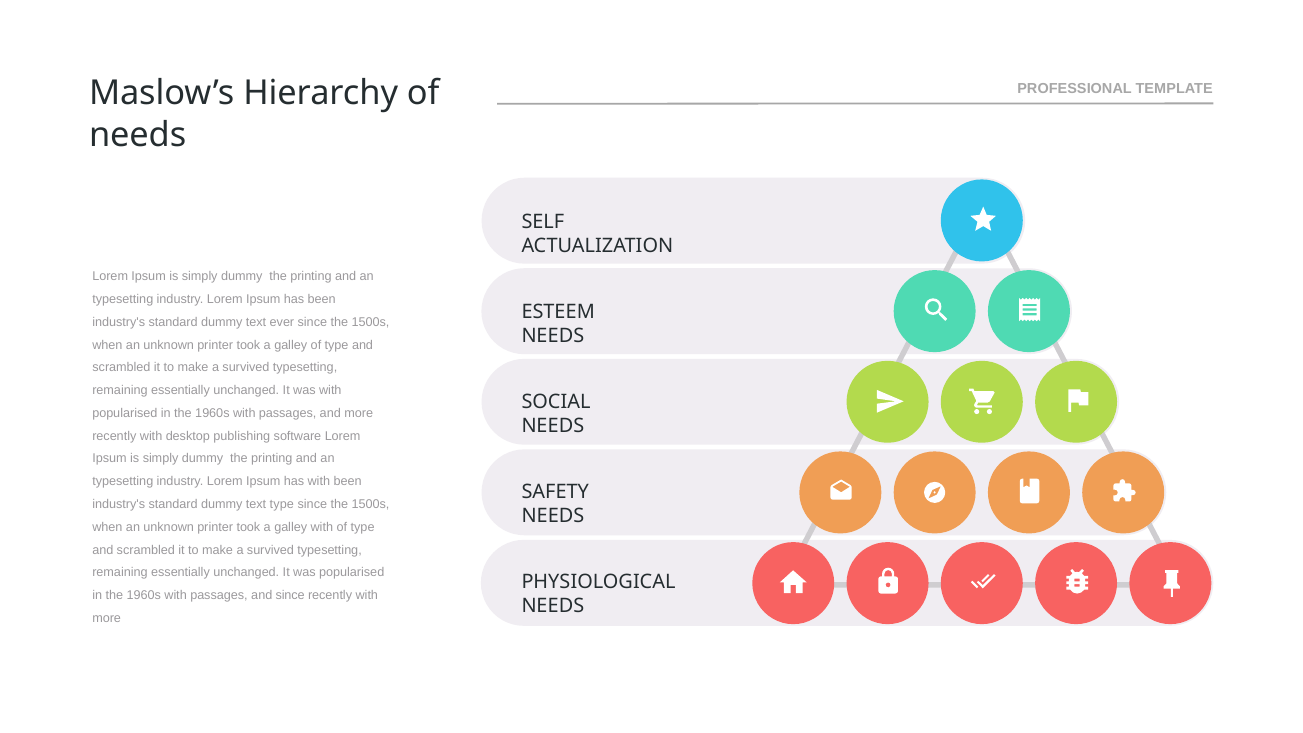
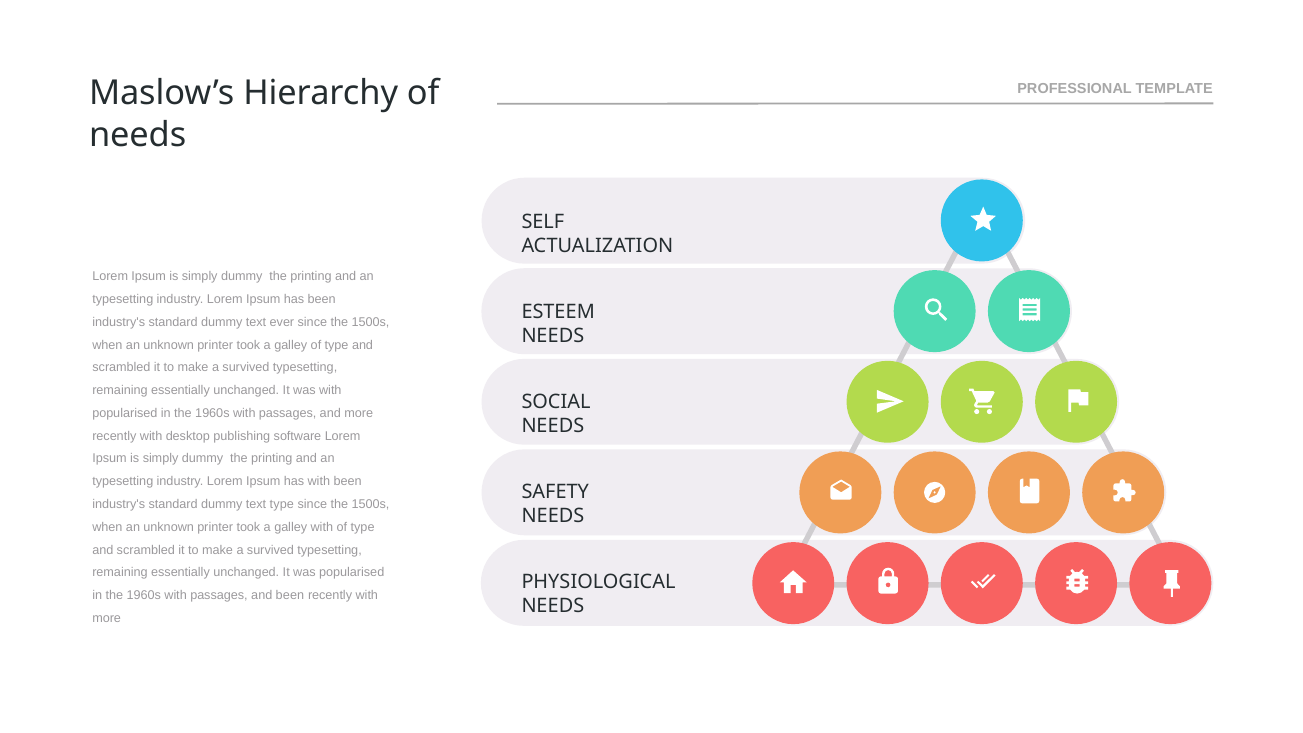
and since: since -> been
